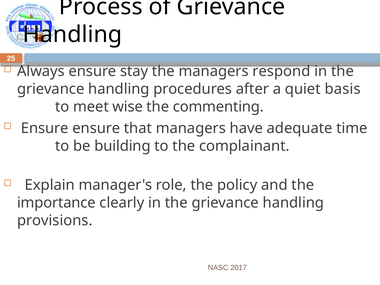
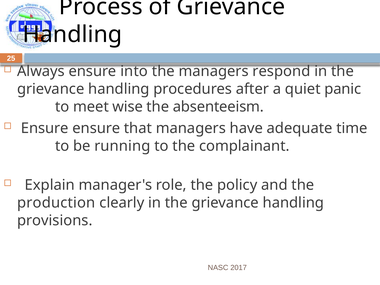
stay: stay -> into
basis: basis -> panic
commenting: commenting -> absenteeism
building: building -> running
importance: importance -> production
